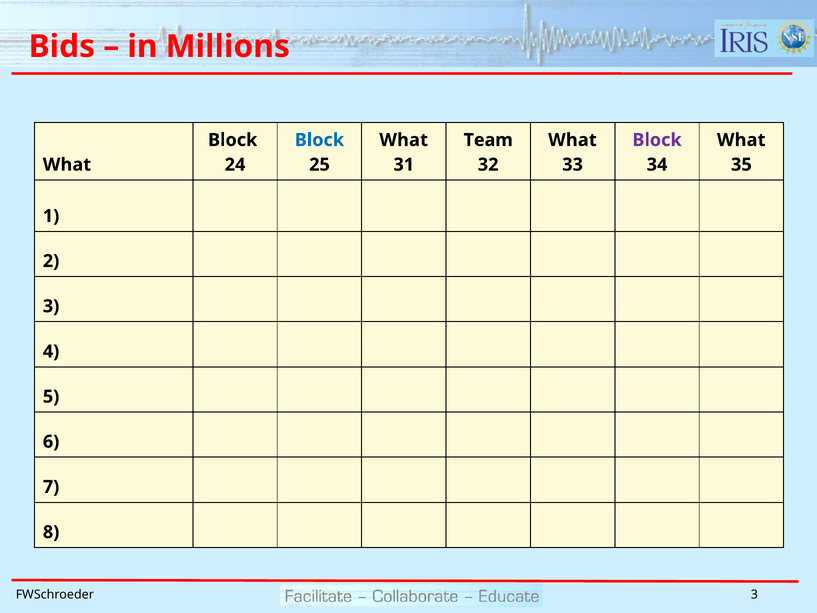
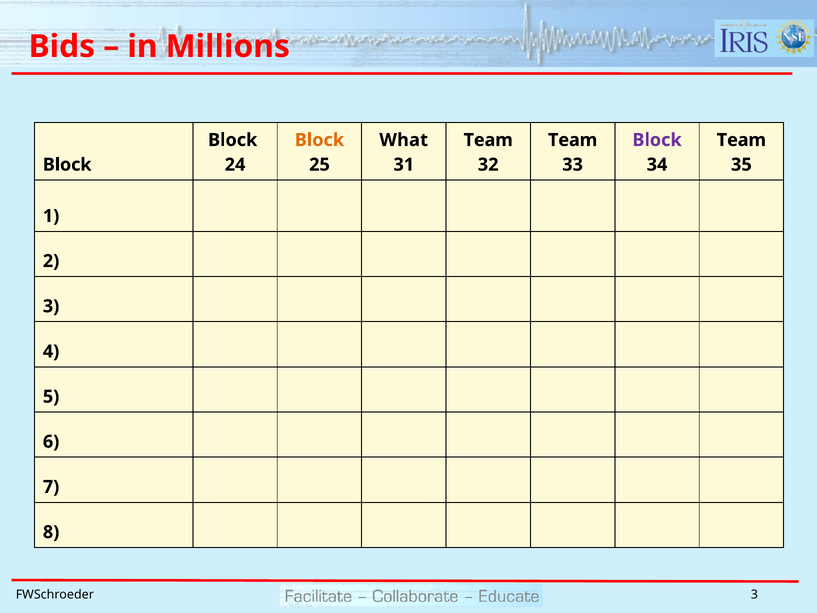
Block at (319, 140) colour: blue -> orange
What at (572, 140): What -> Team
What at (741, 140): What -> Team
What at (67, 165): What -> Block
